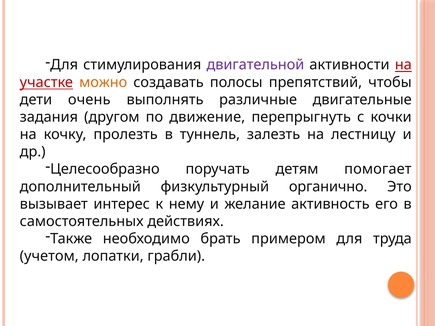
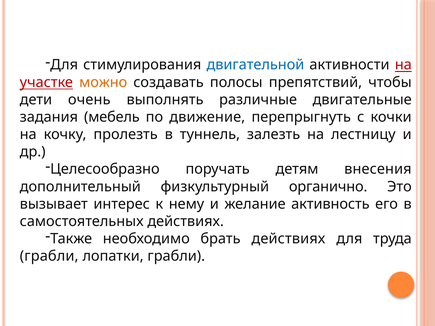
двигательной colour: purple -> blue
другом: другом -> мебель
помогает: помогает -> внесения
брать примером: примером -> действиях
учетом at (49, 256): учетом -> грабли
